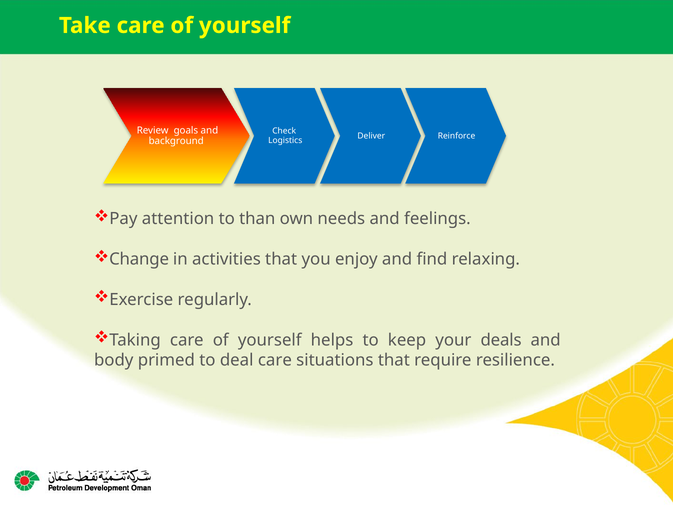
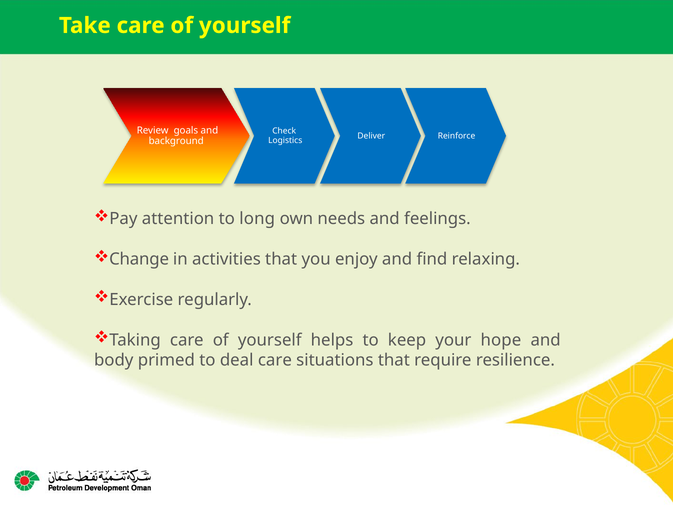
than: than -> long
deals: deals -> hope
